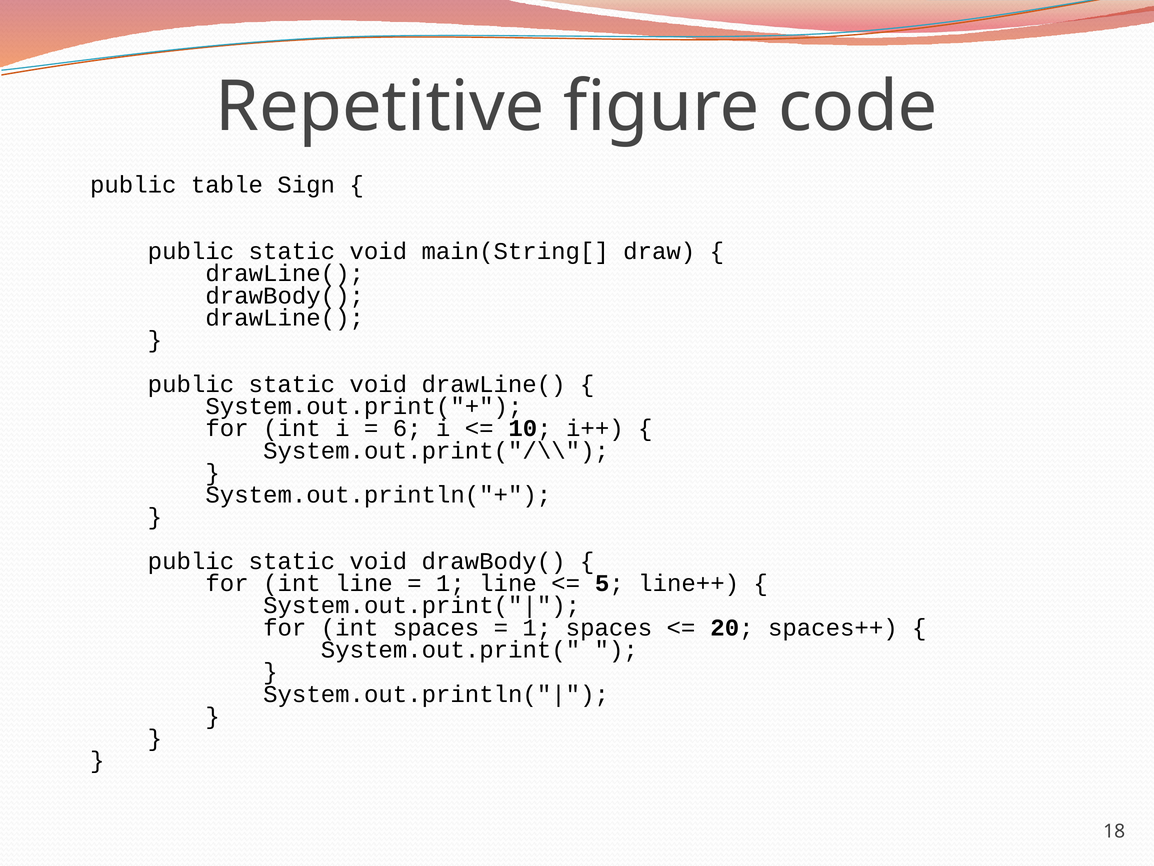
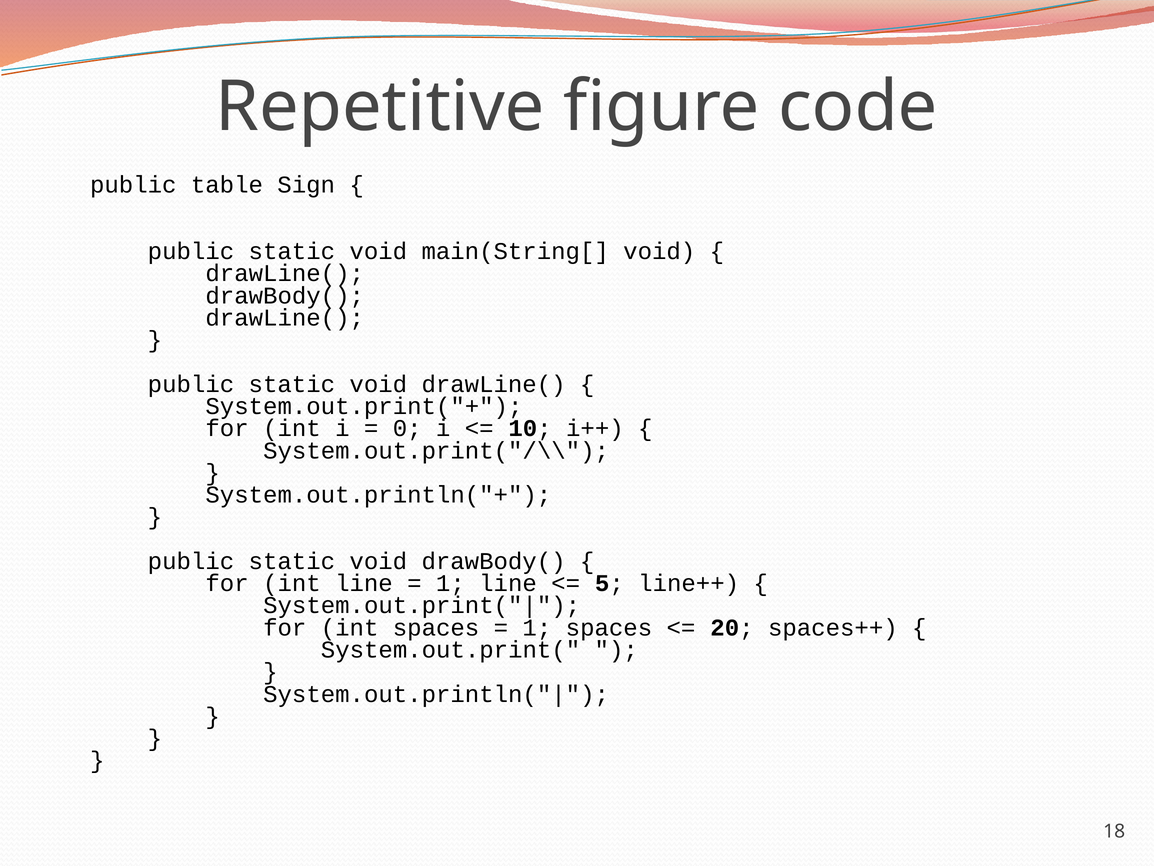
main(String[ draw: draw -> void
6: 6 -> 0
